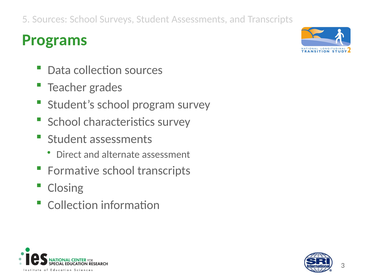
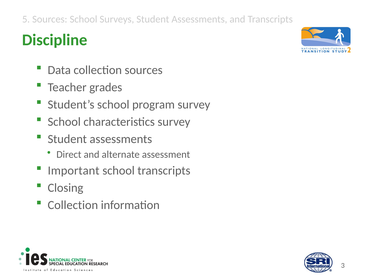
Programs: Programs -> Discipline
Formative: Formative -> Important
